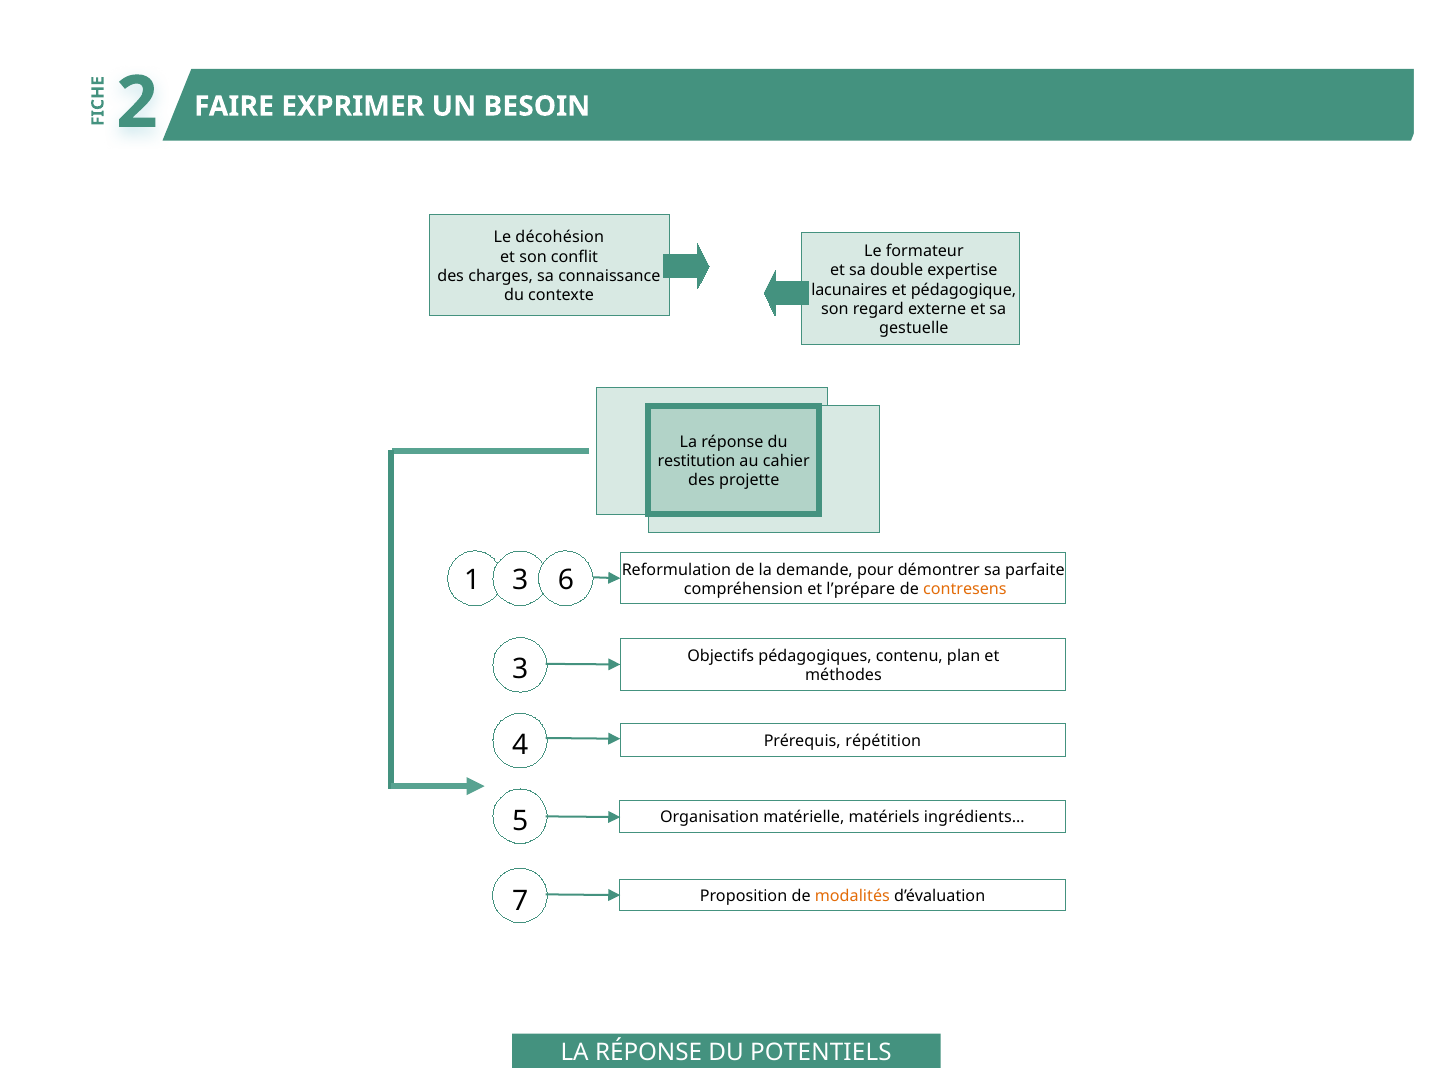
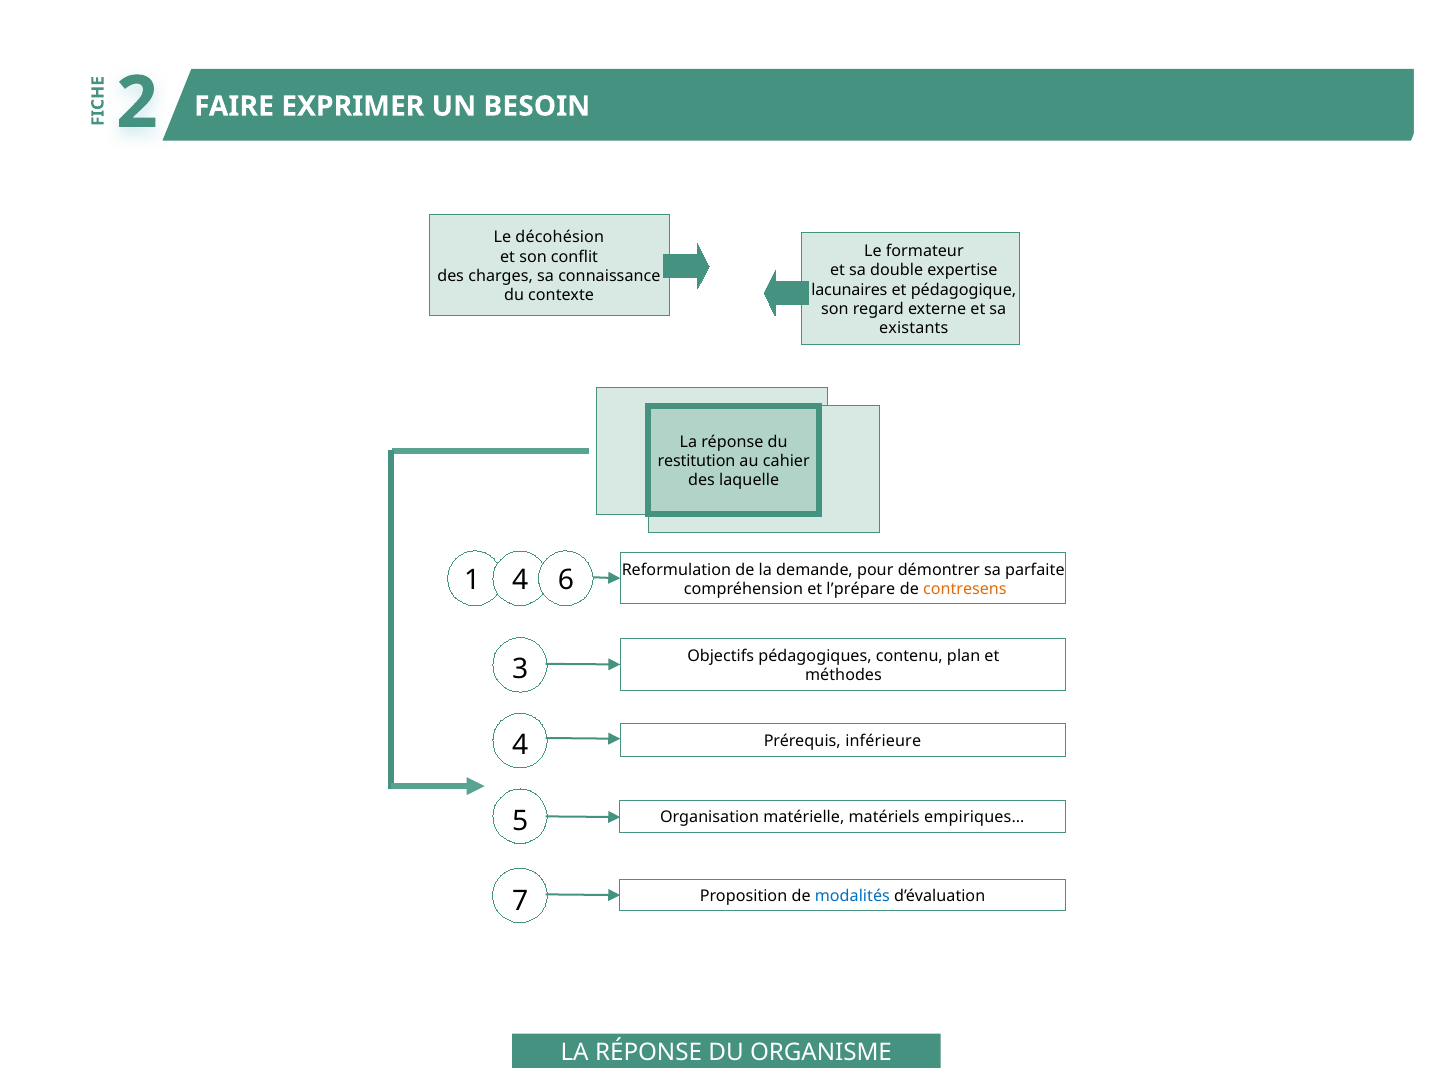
gestuelle: gestuelle -> existants
projette: projette -> laquelle
1 3: 3 -> 4
répétition: répétition -> inférieure
ingrédients…: ingrédients… -> empiriques…
modalités colour: orange -> blue
POTENTIELS: POTENTIELS -> ORGANISME
